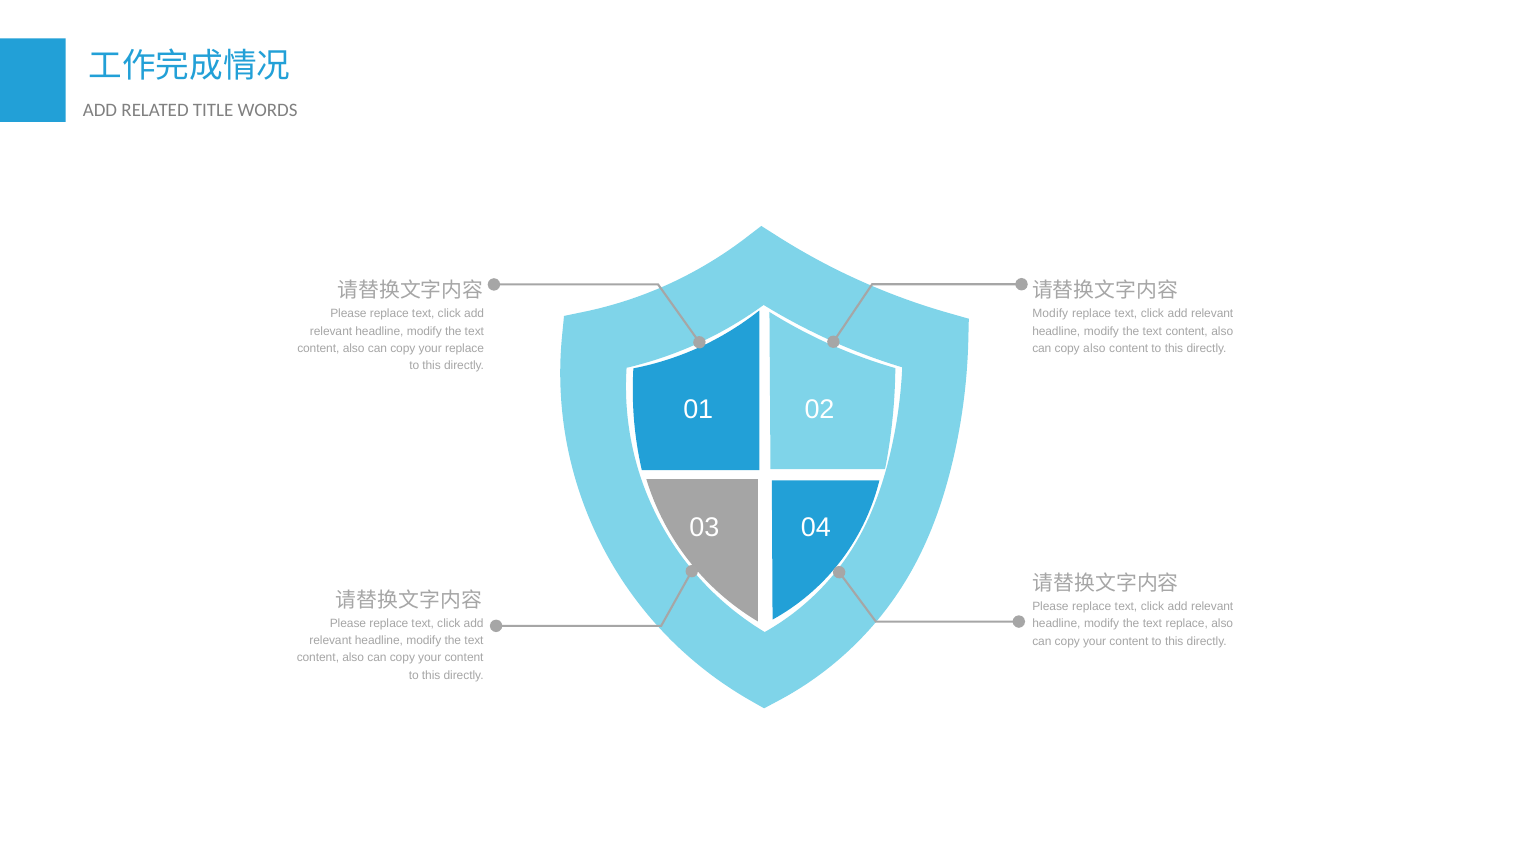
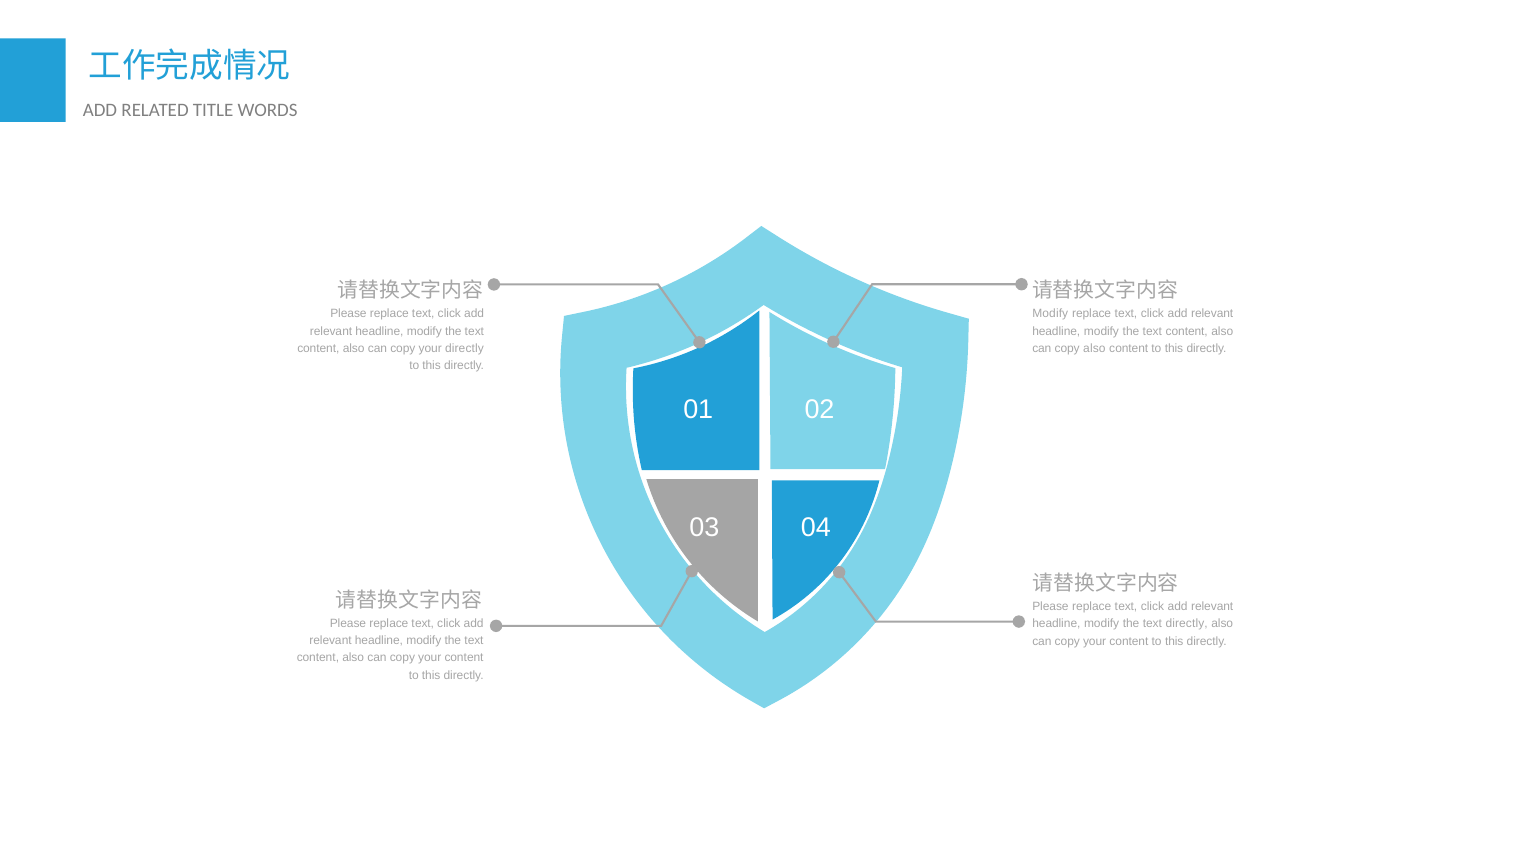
your replace: replace -> directly
text replace: replace -> directly
